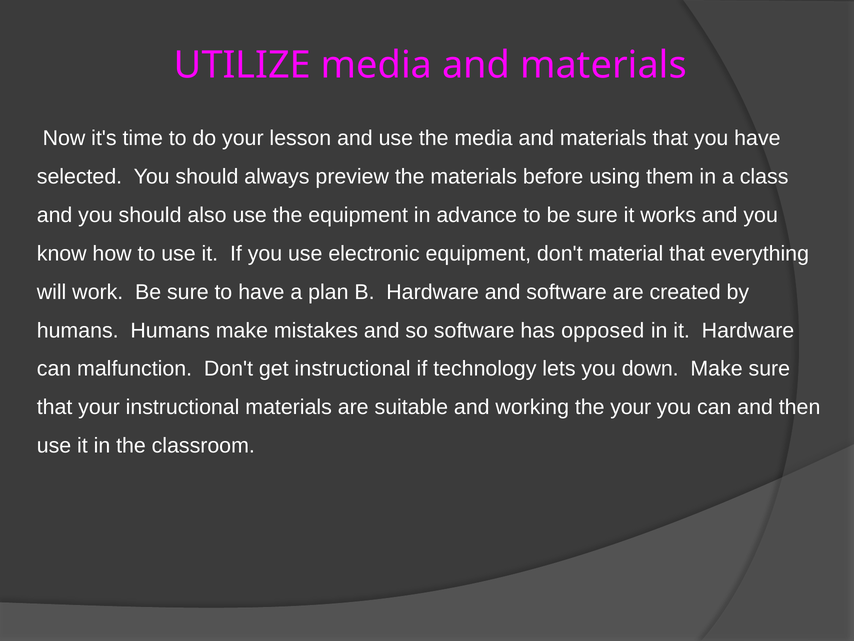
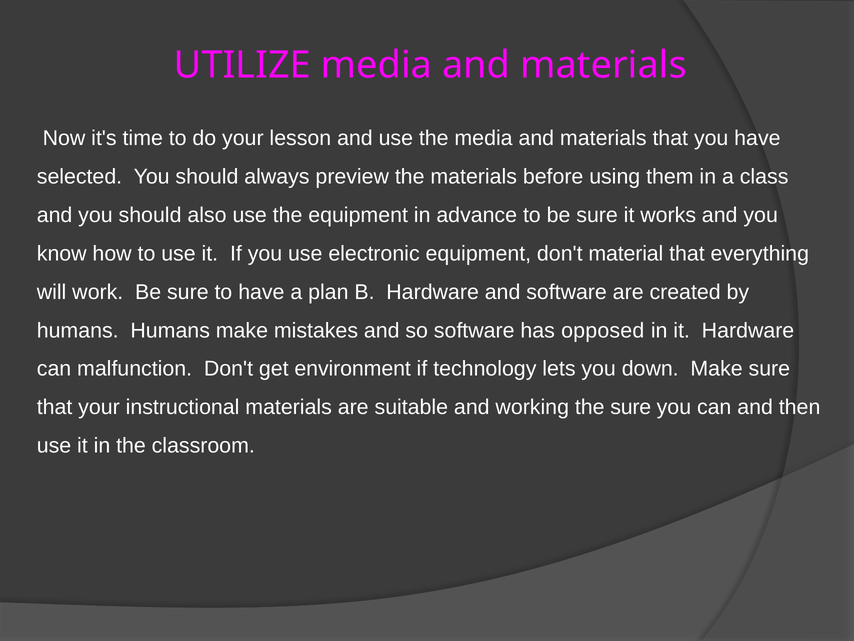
get instructional: instructional -> environment
the your: your -> sure
